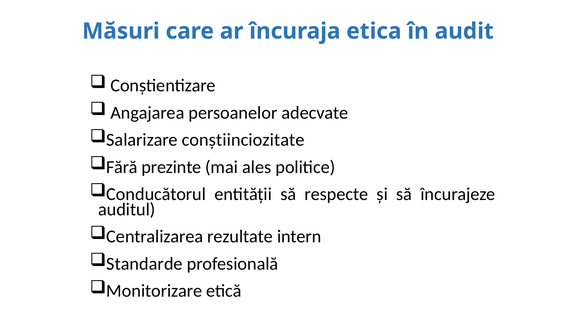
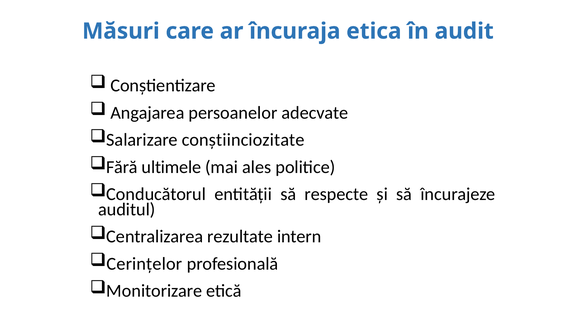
prezinte: prezinte -> ultimele
Standarde: Standarde -> Cerințelor
